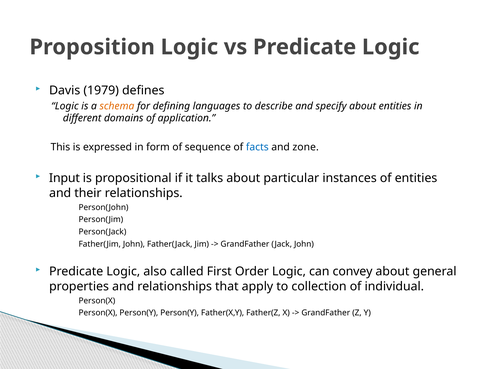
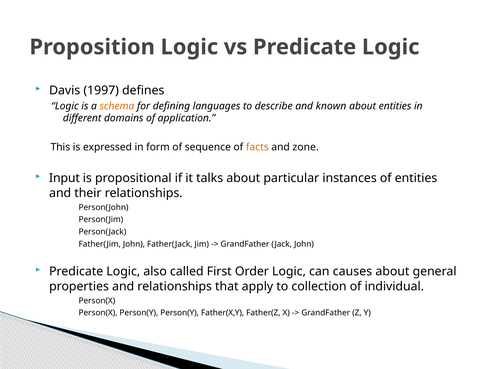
1979: 1979 -> 1997
specify: specify -> known
facts colour: blue -> orange
convey: convey -> causes
